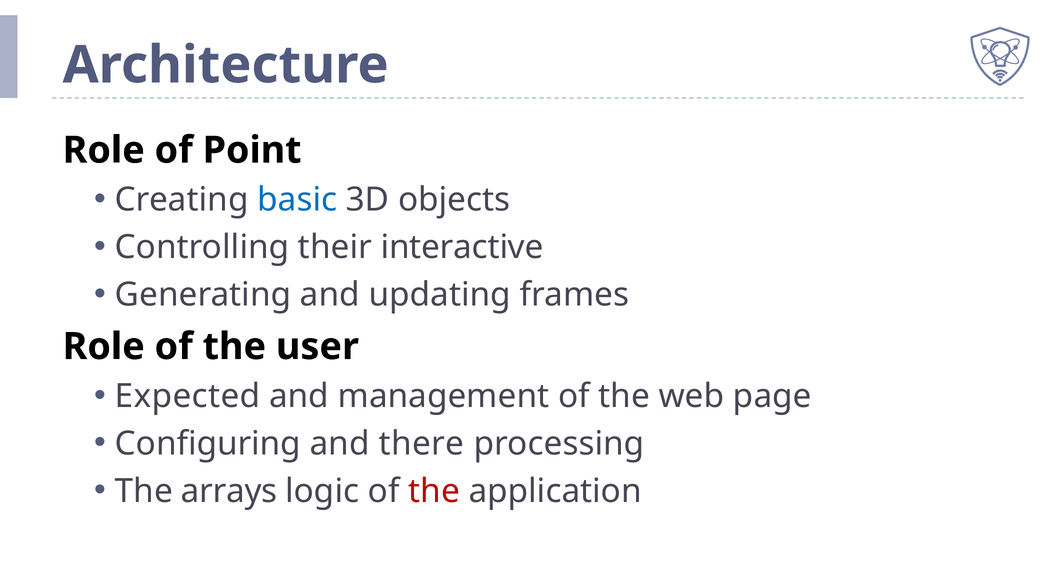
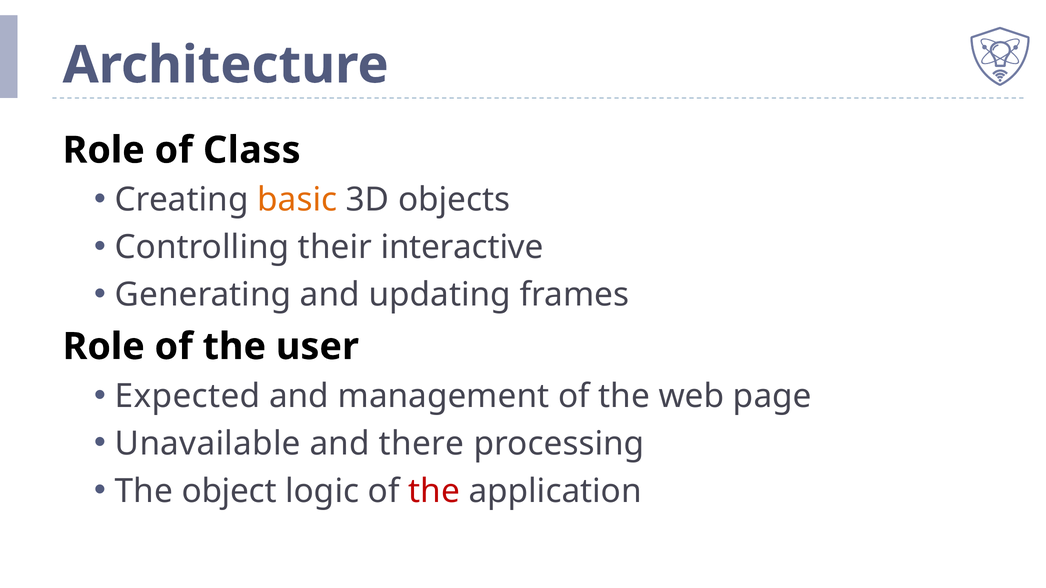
Point: Point -> Class
basic colour: blue -> orange
Configuring: Configuring -> Unavailable
arrays: arrays -> object
